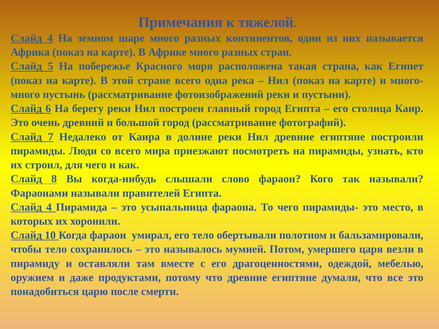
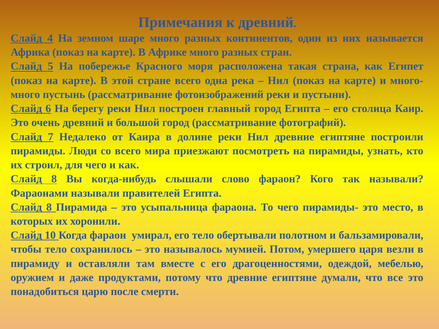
к тяжелой: тяжелой -> древний
4 at (49, 207): 4 -> 8
